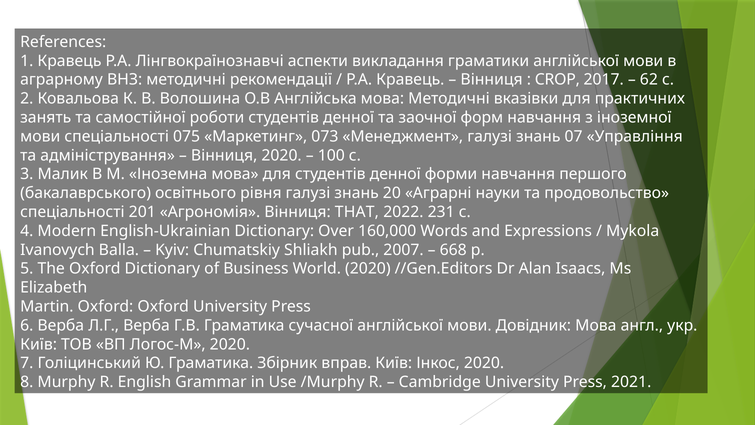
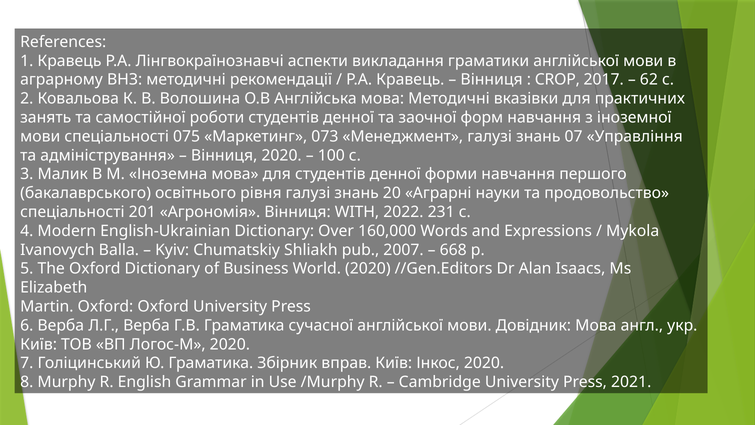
THAT: THAT -> WITH
